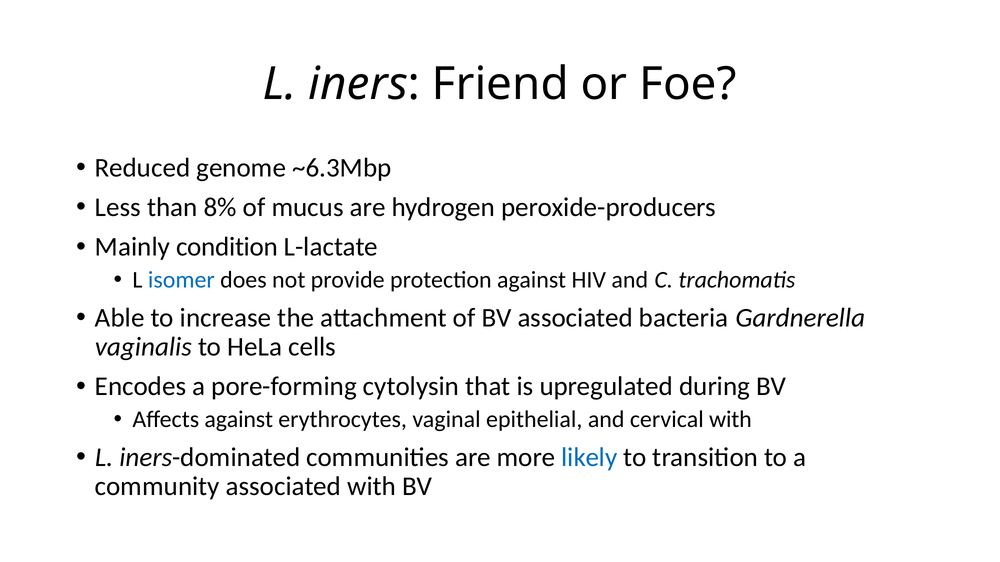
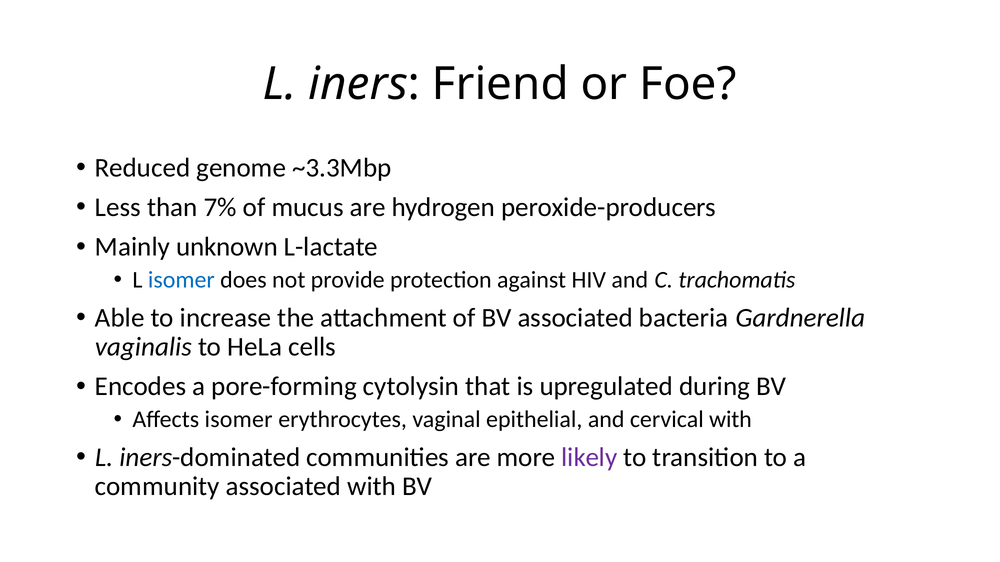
~6.3Mbp: ~6.3Mbp -> ~3.3Mbp
8%: 8% -> 7%
condition: condition -> unknown
Affects against: against -> isomer
likely colour: blue -> purple
